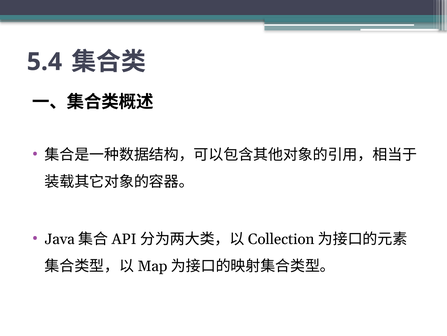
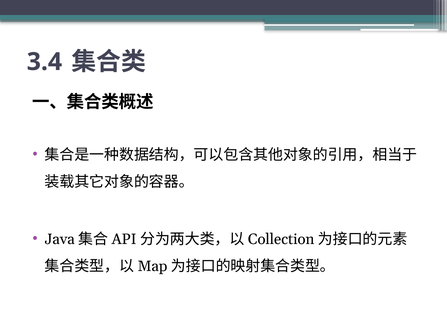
5.4: 5.4 -> 3.4
